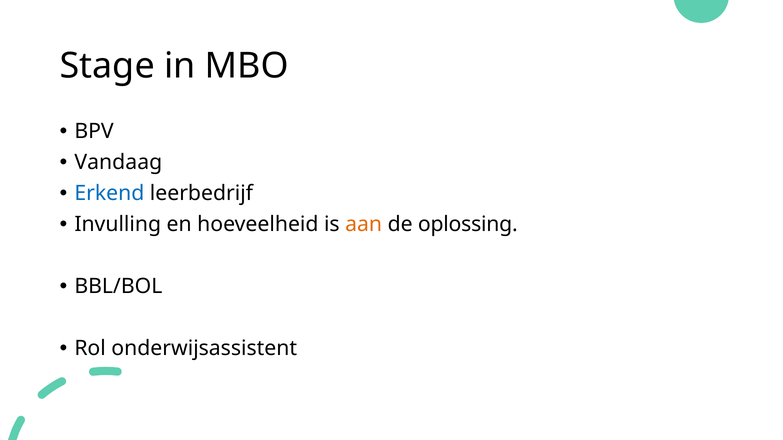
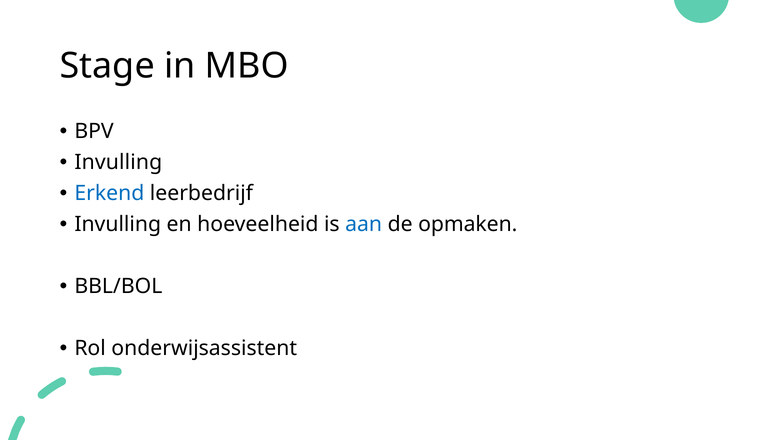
Vandaag at (118, 163): Vandaag -> Invulling
aan colour: orange -> blue
oplossing: oplossing -> opmaken
